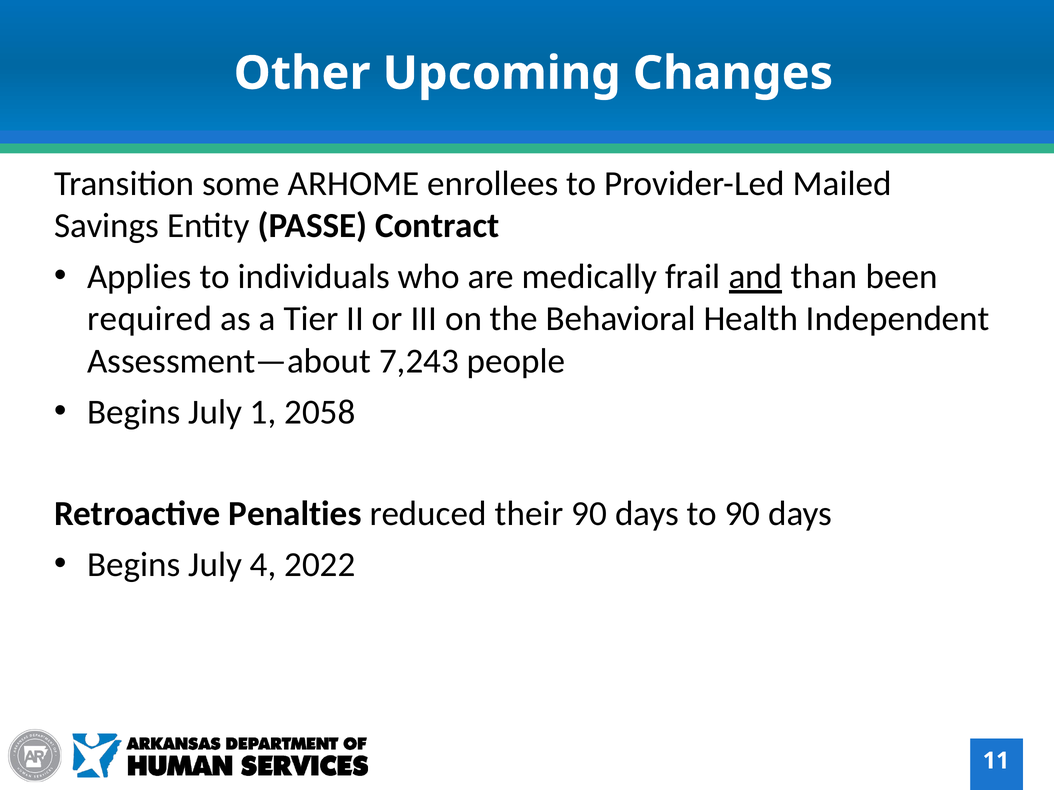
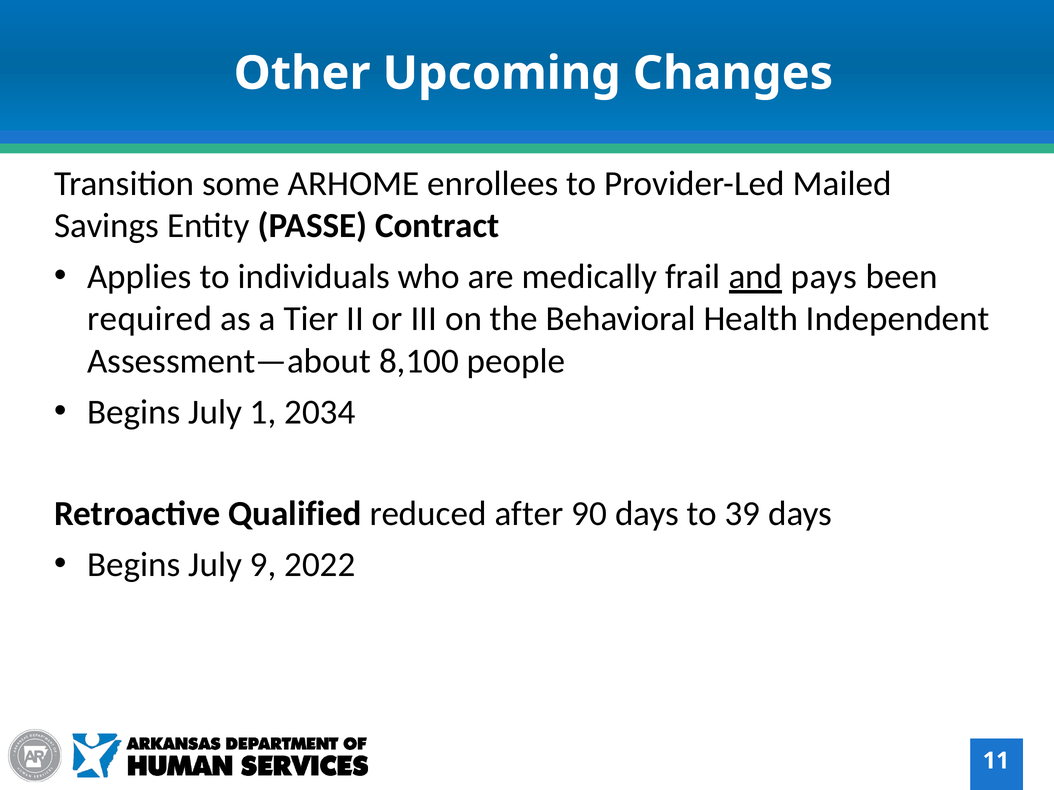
than: than -> pays
7,243: 7,243 -> 8,100
2058: 2058 -> 2034
Penalties: Penalties -> Qualified
their: their -> after
to 90: 90 -> 39
4: 4 -> 9
